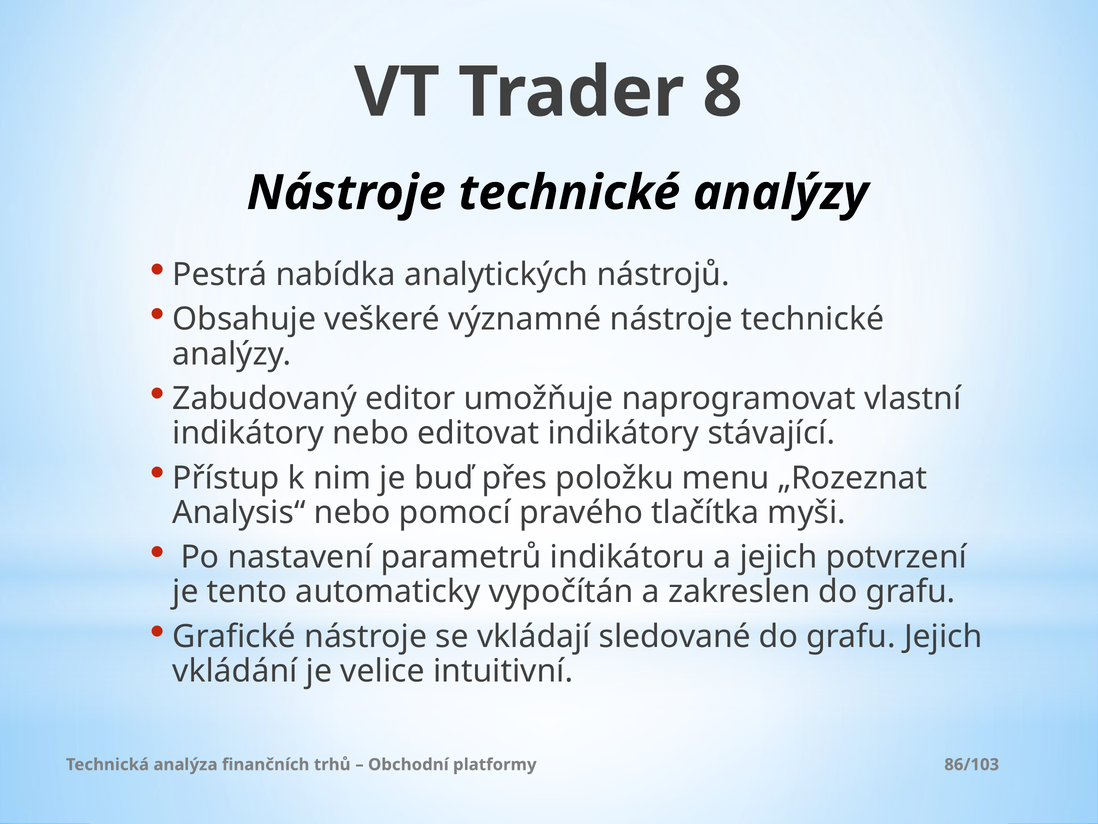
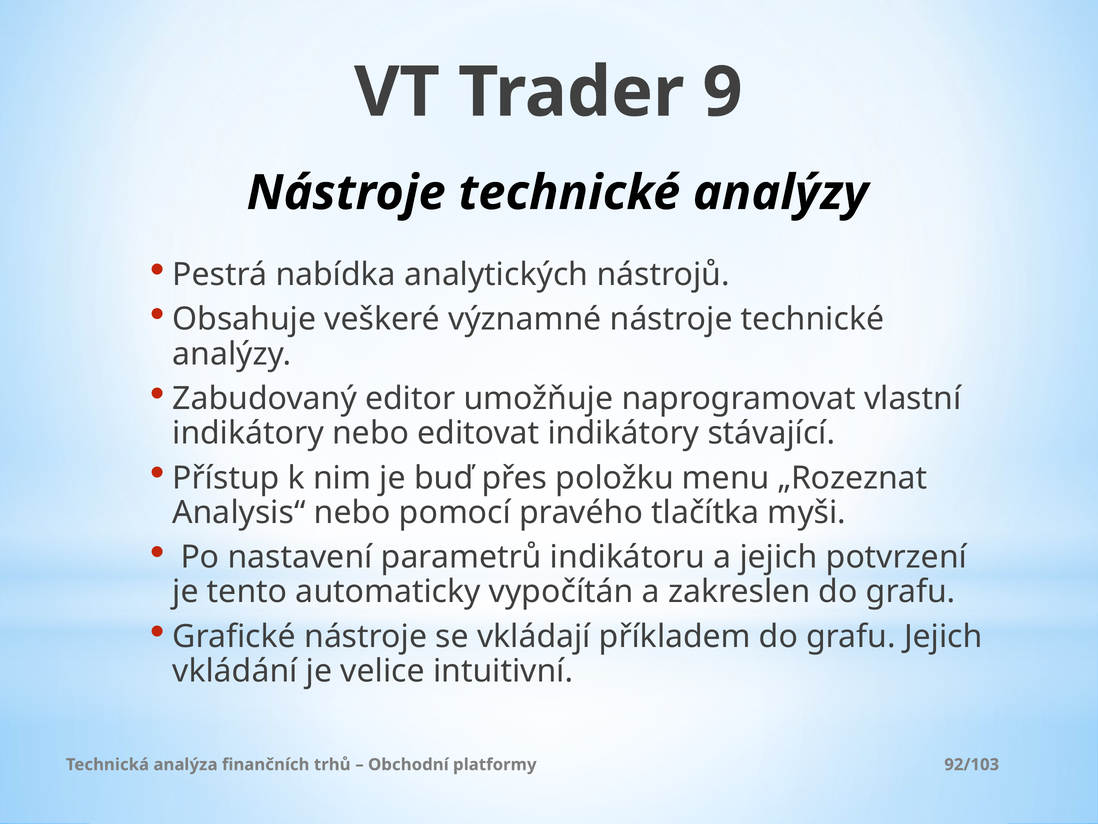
8: 8 -> 9
sledované: sledované -> příkladem
86/103: 86/103 -> 92/103
